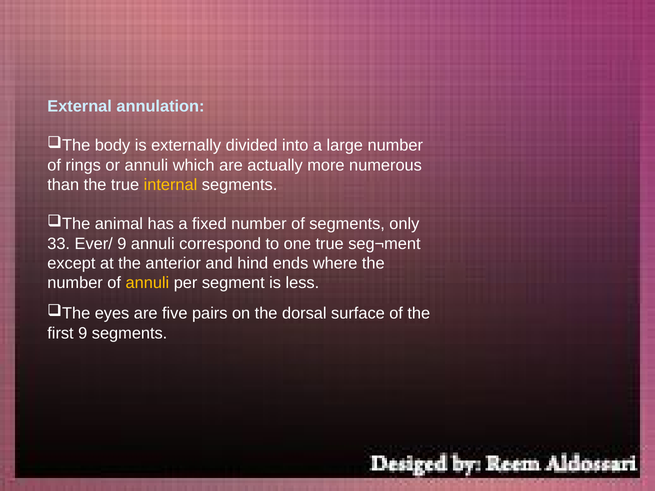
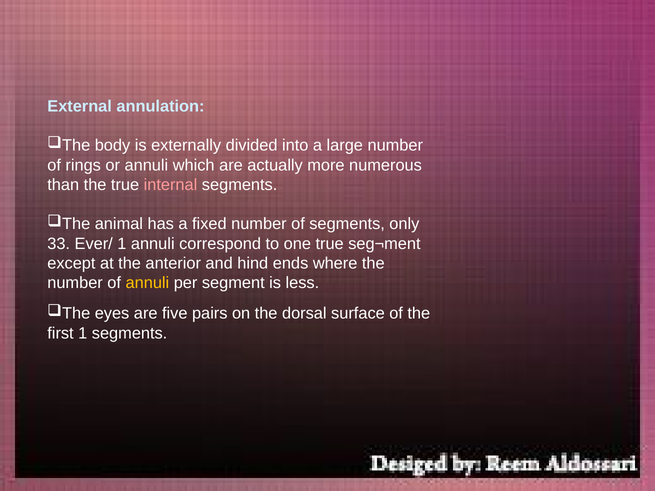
internal colour: yellow -> pink
Ever/ 9: 9 -> 1
first 9: 9 -> 1
